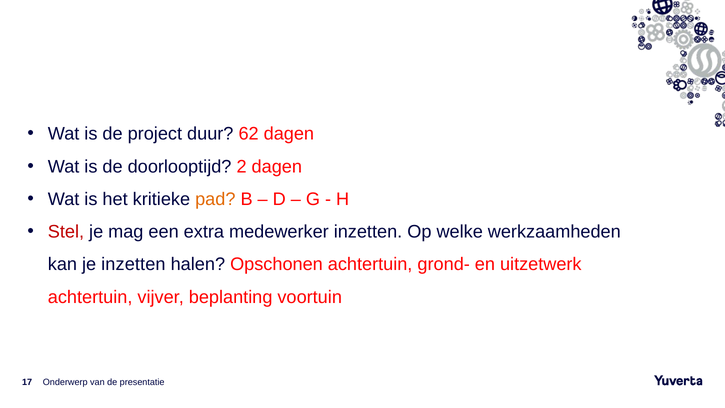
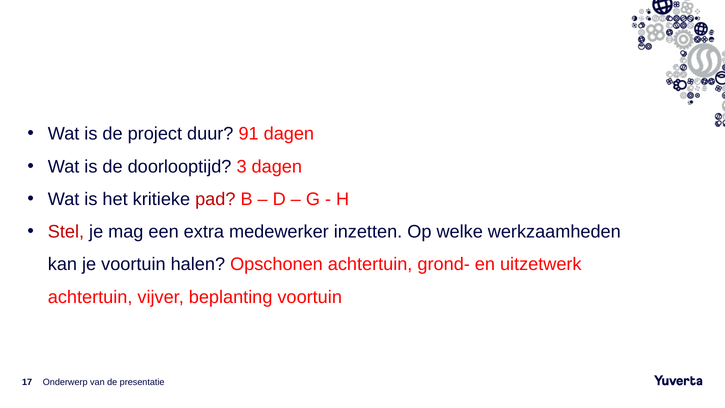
62: 62 -> 91
2: 2 -> 3
pad colour: orange -> red
je inzetten: inzetten -> voortuin
